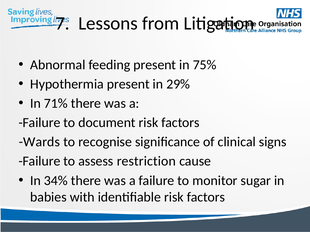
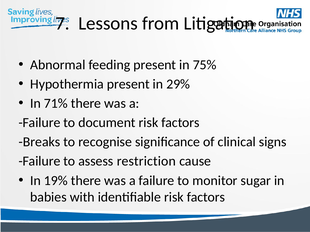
Wards: Wards -> Breaks
34%: 34% -> 19%
